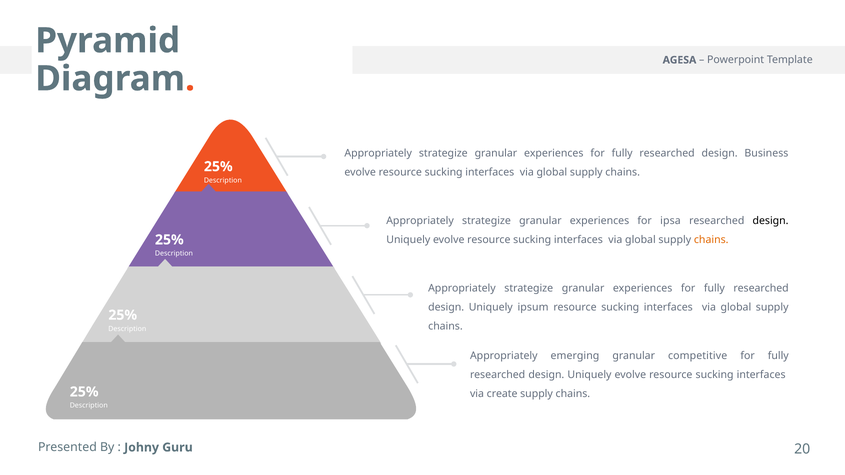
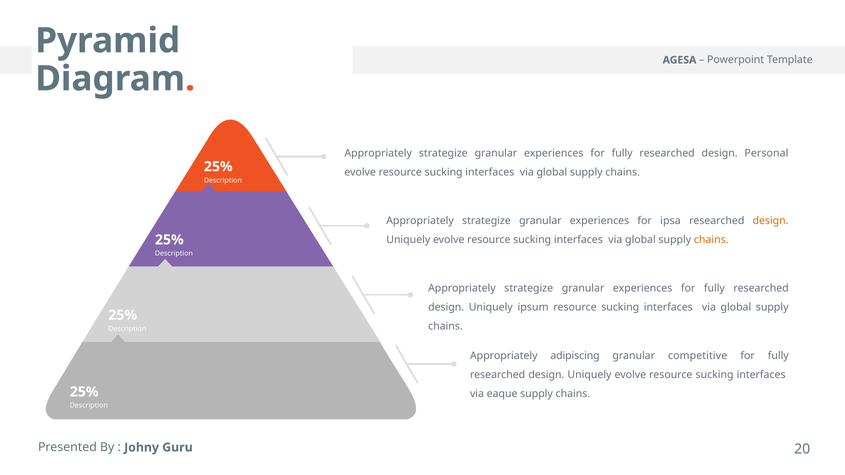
Business: Business -> Personal
design at (771, 221) colour: black -> orange
emerging: emerging -> adipiscing
create: create -> eaque
